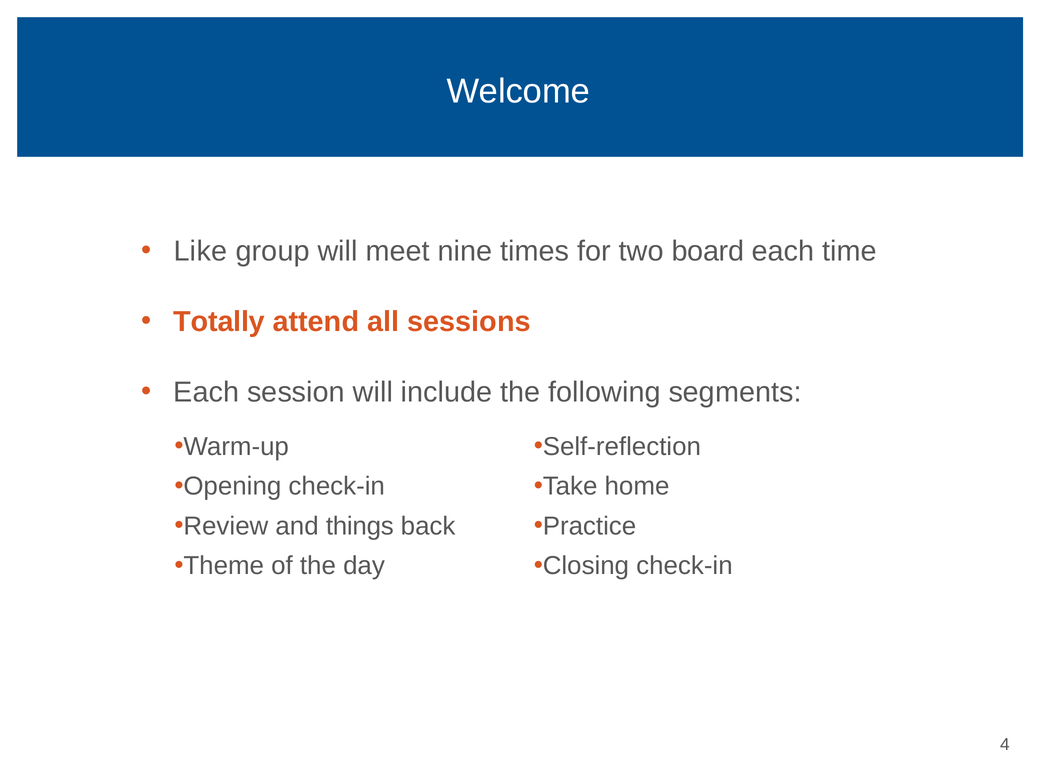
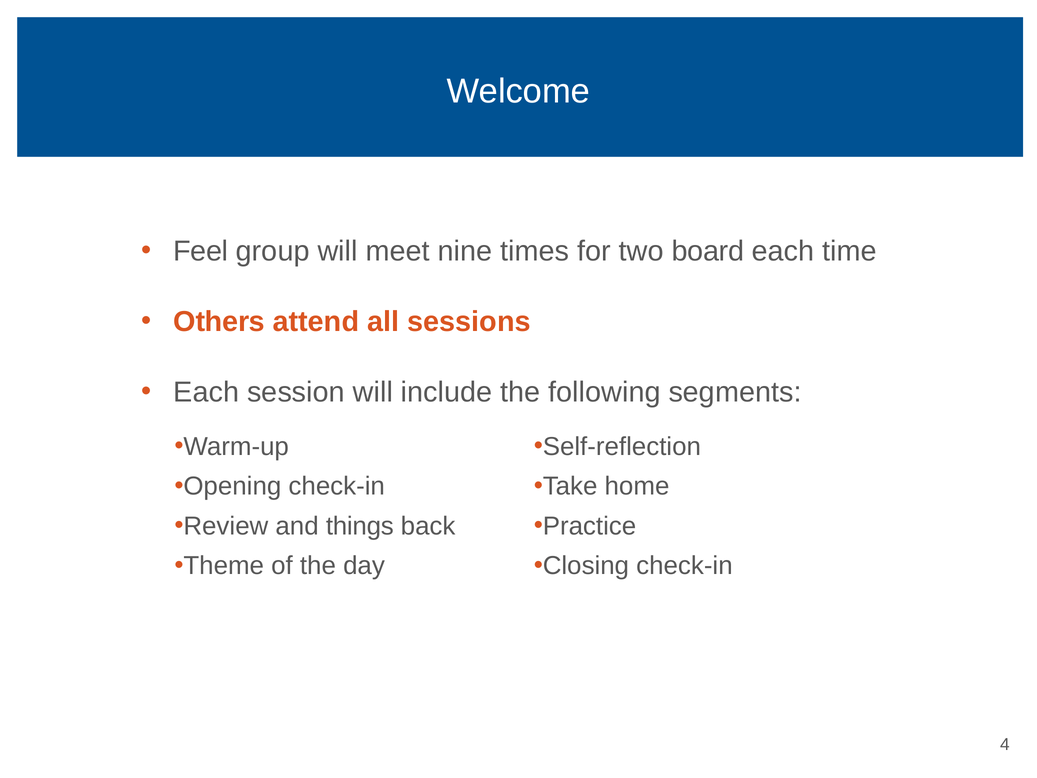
Like: Like -> Feel
Totally: Totally -> Others
